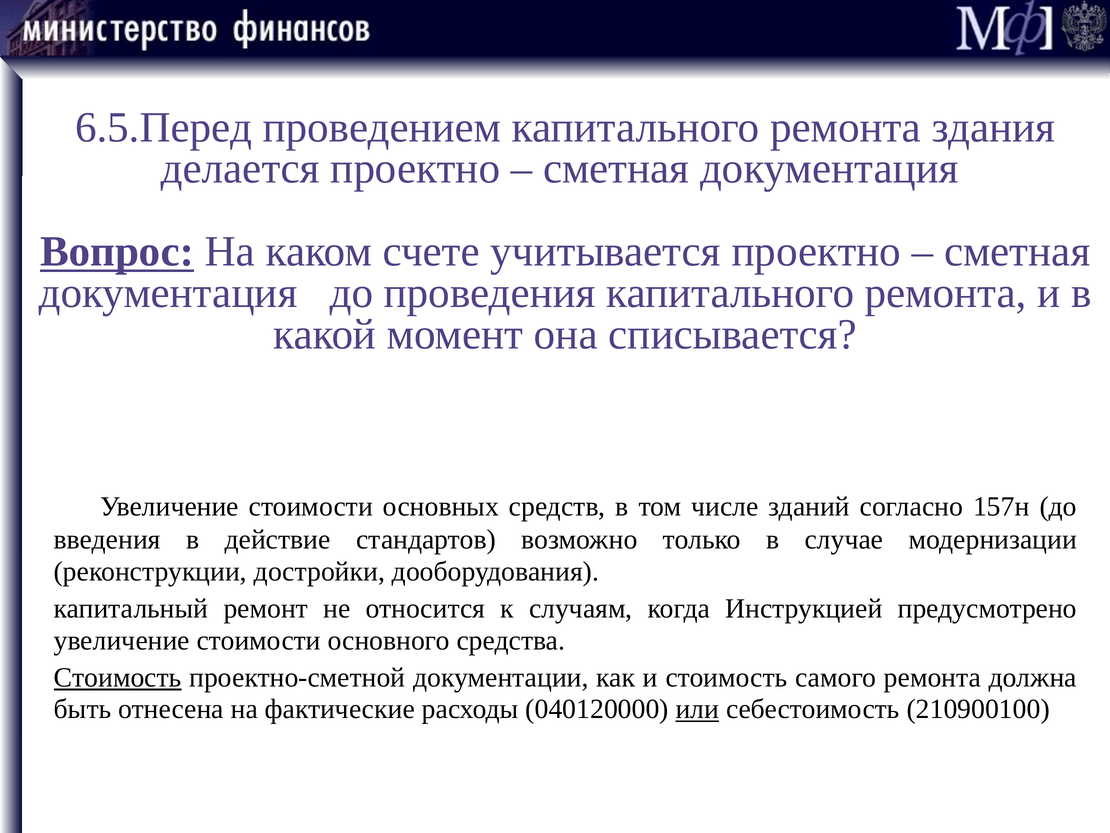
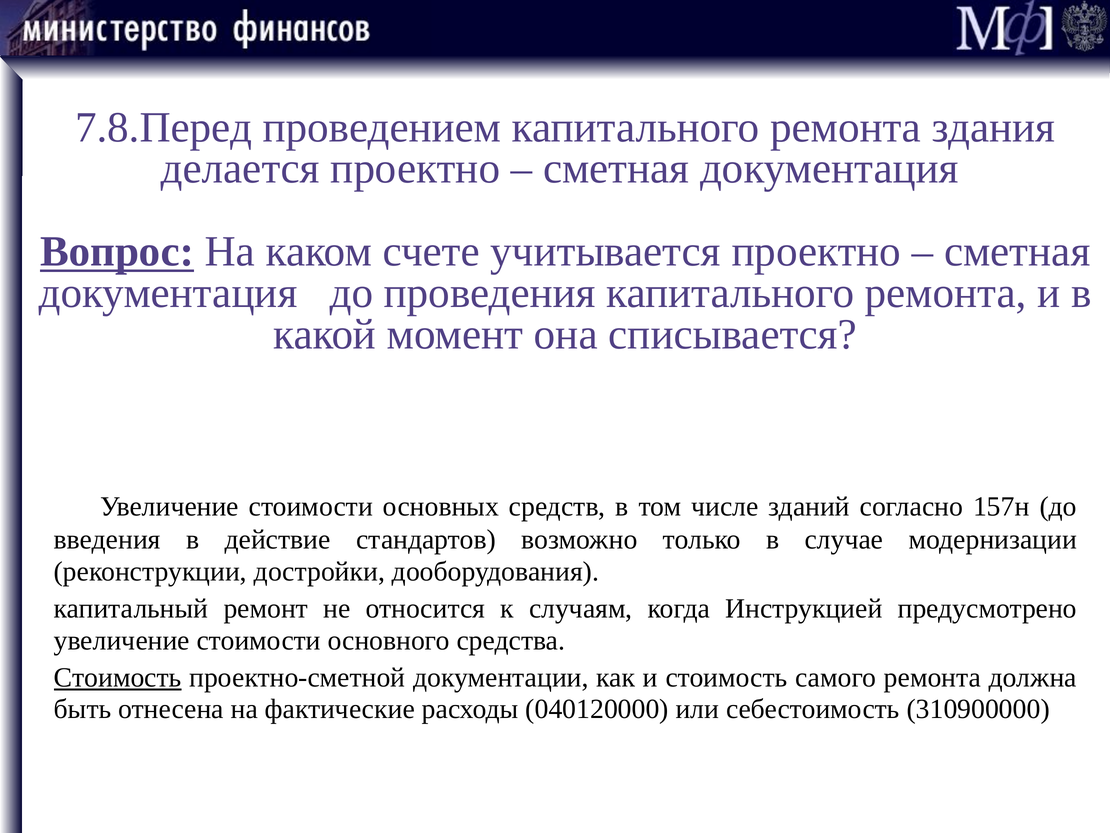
6.5.Перед: 6.5.Перед -> 7.8.Перед
или underline: present -> none
210900100: 210900100 -> 310900000
